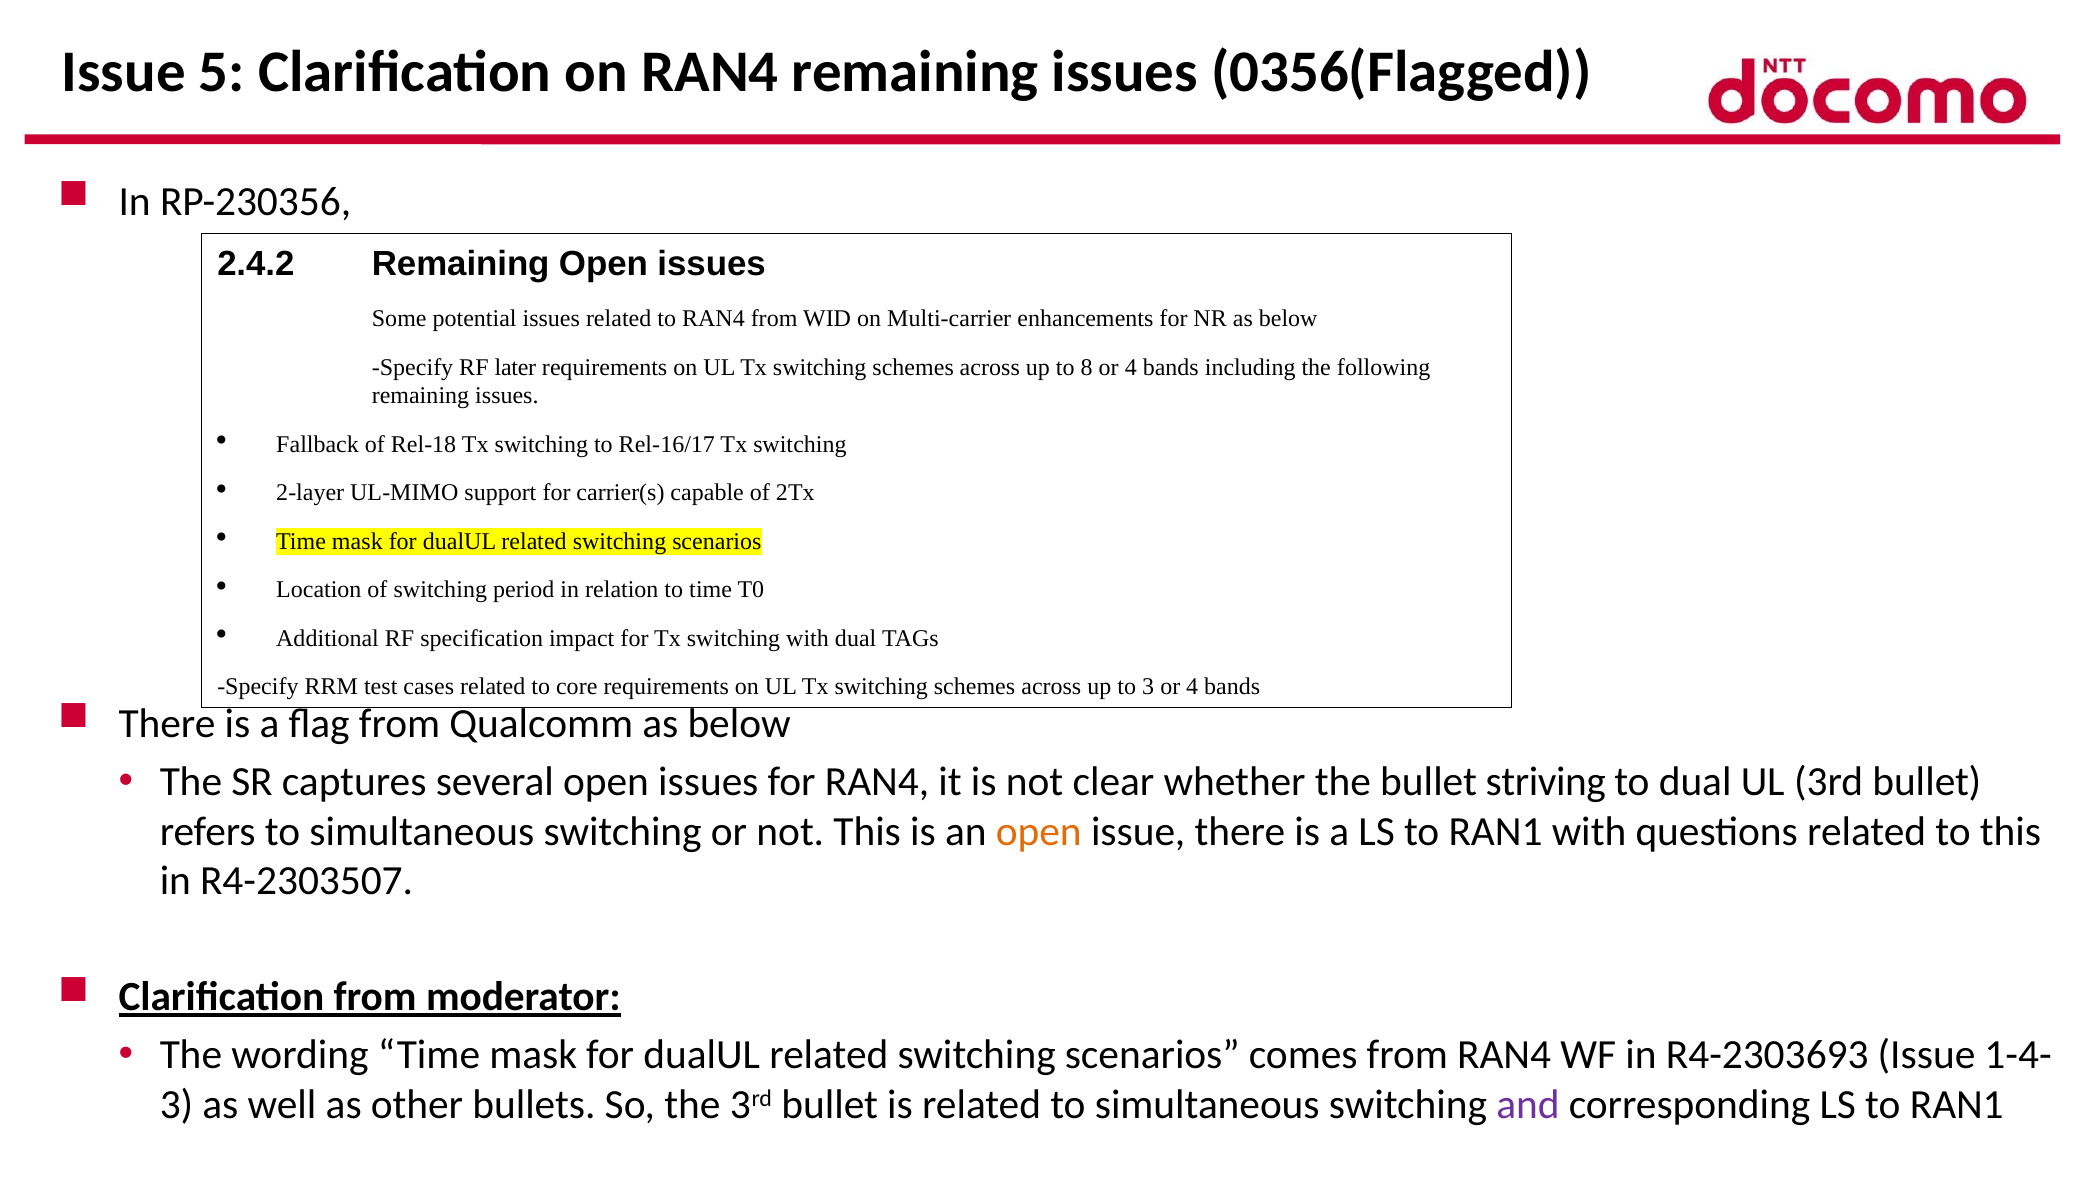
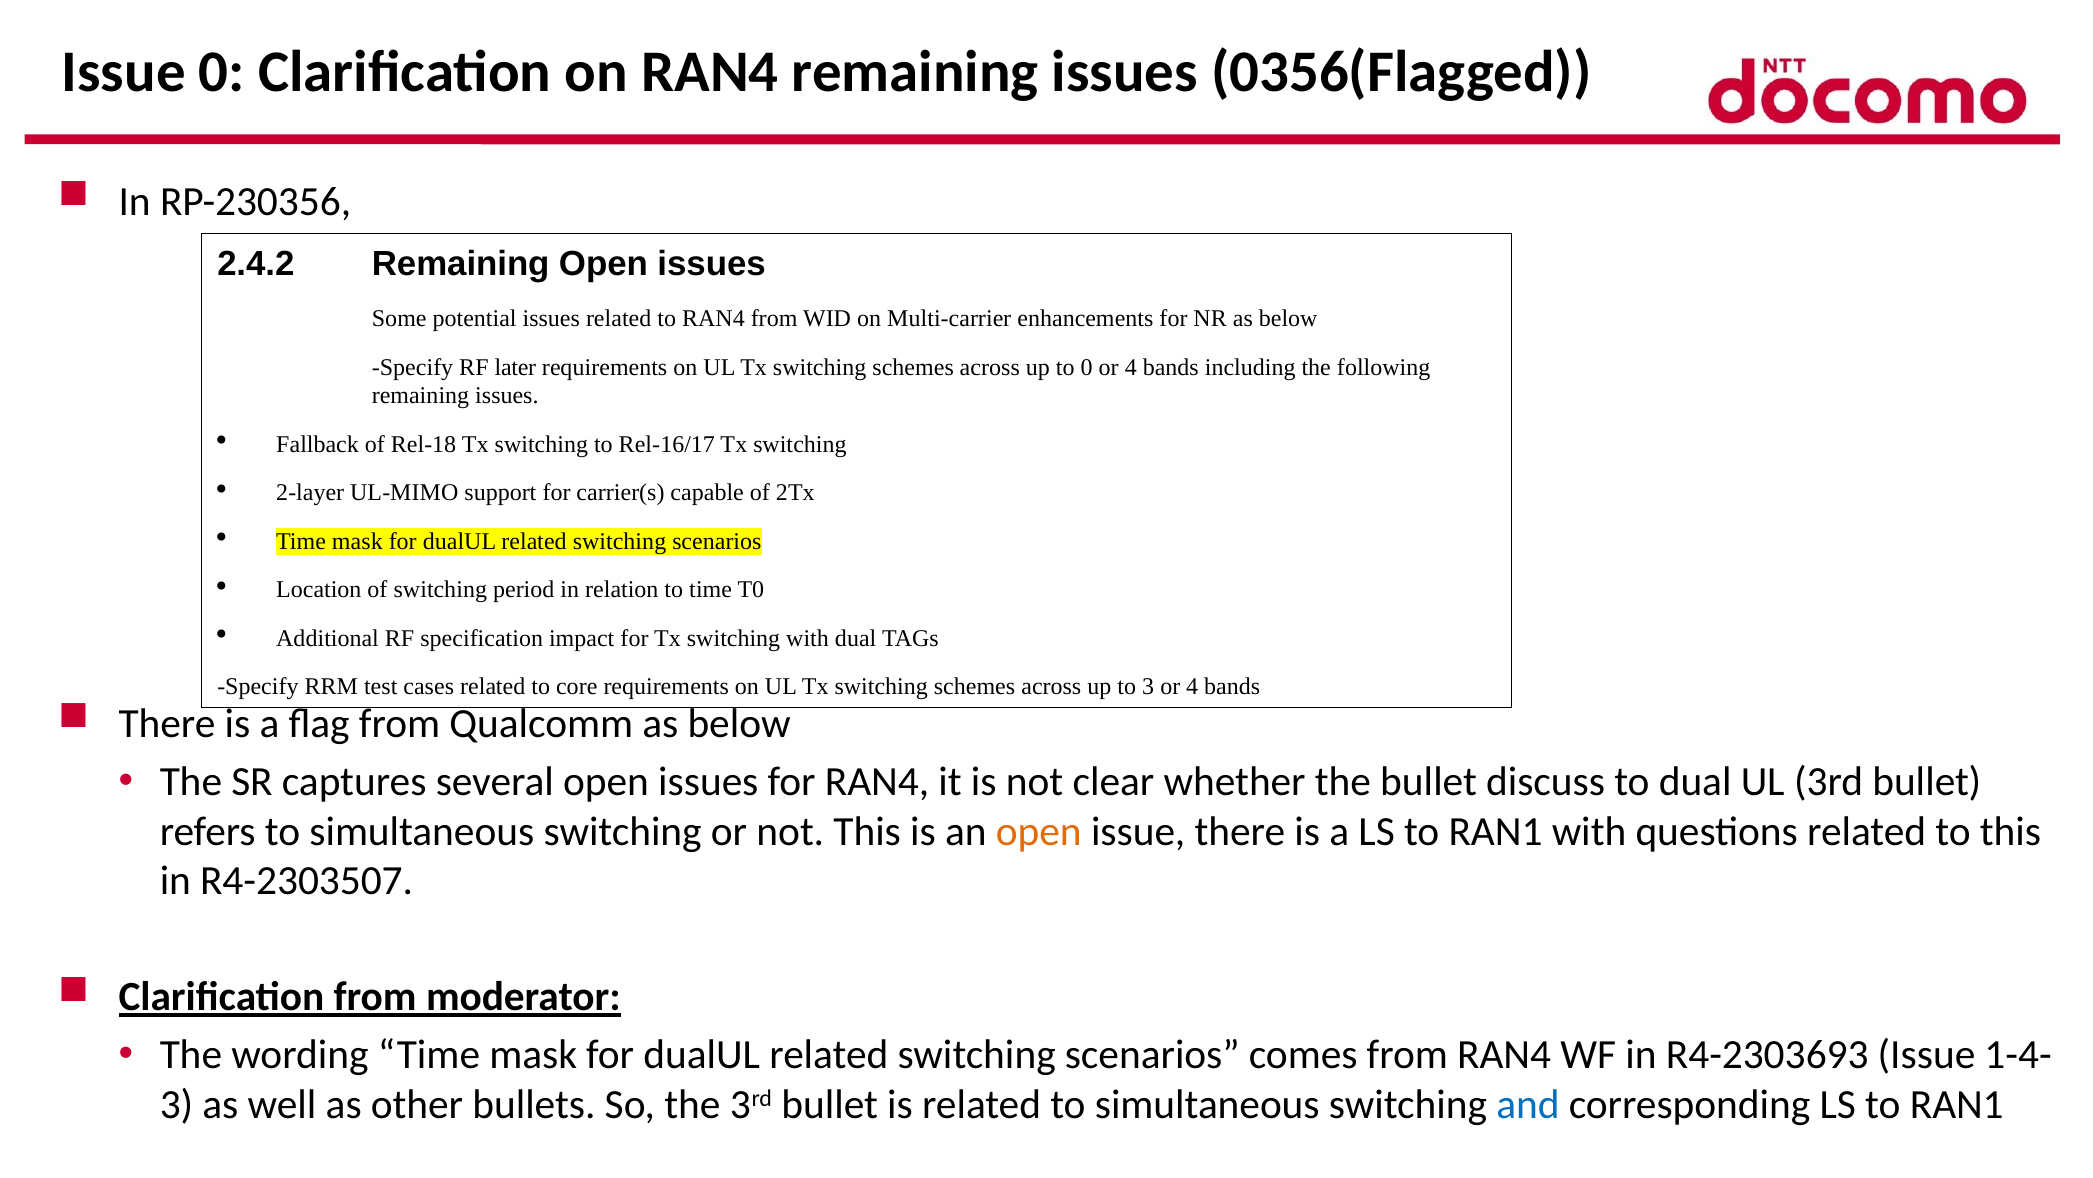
Issue 5: 5 -> 0
to 8: 8 -> 0
striving: striving -> discuss
and colour: purple -> blue
